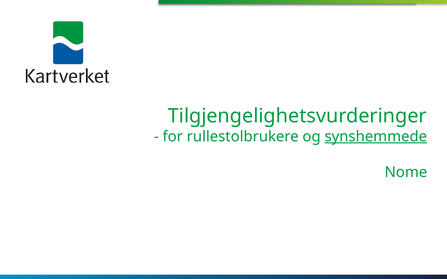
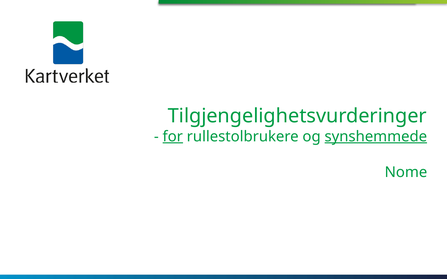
for underline: none -> present
